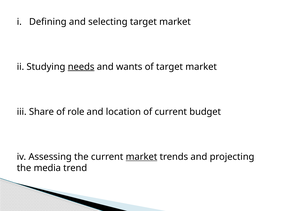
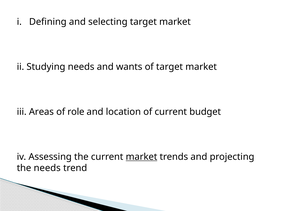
needs at (81, 67) underline: present -> none
Share: Share -> Areas
the media: media -> needs
